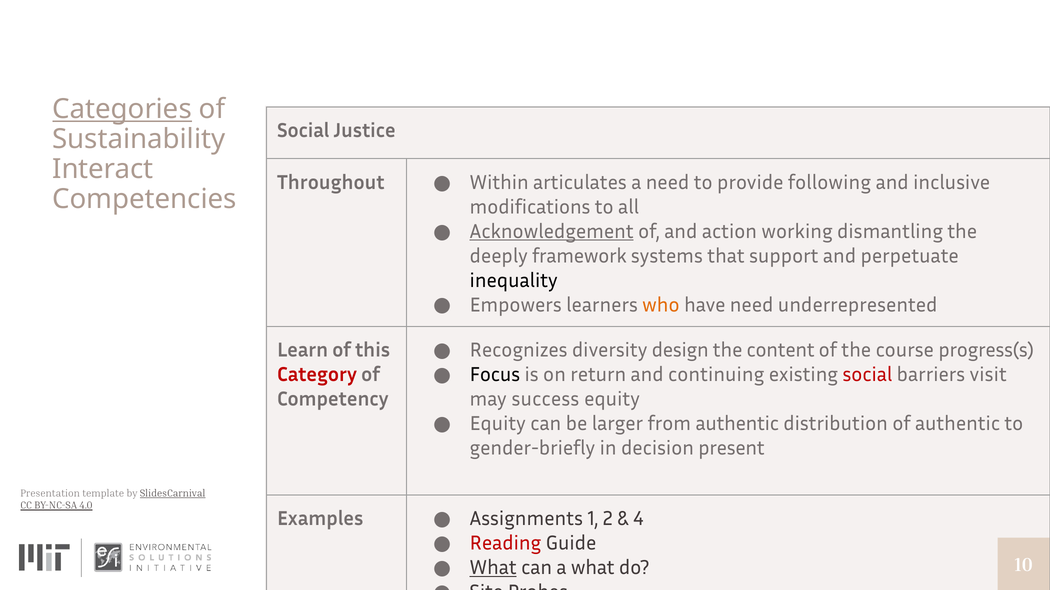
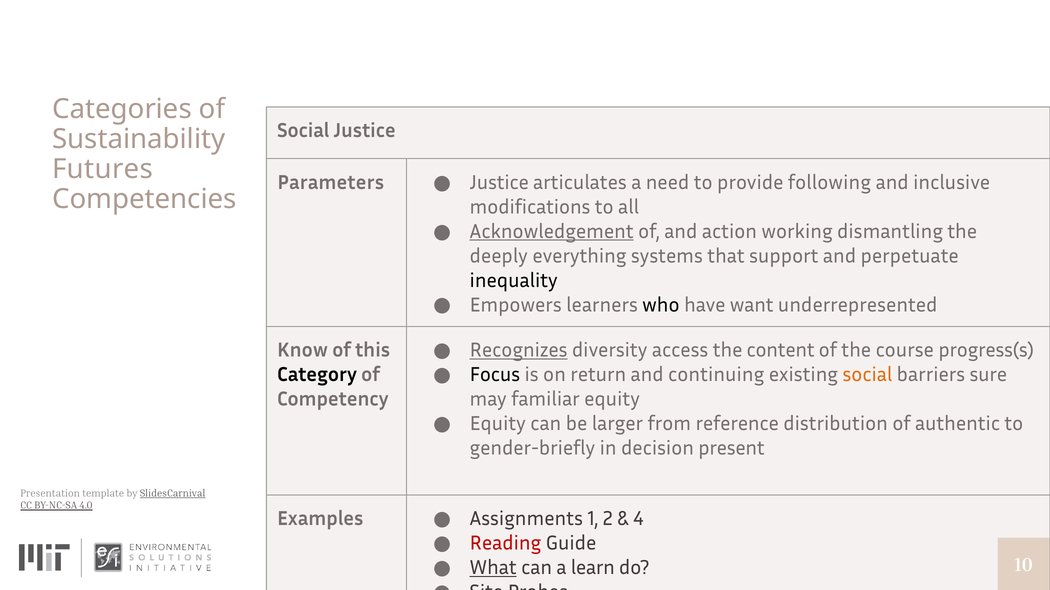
Categories underline: present -> none
Interact: Interact -> Futures
Throughout: Throughout -> Parameters
Within at (499, 183): Within -> Justice
framework: framework -> everything
who colour: orange -> black
have need: need -> want
Recognizes underline: none -> present
design: design -> access
Learn: Learn -> Know
social at (867, 375) colour: red -> orange
visit: visit -> sure
Category colour: red -> black
success: success -> familiar
from authentic: authentic -> reference
a what: what -> learn
